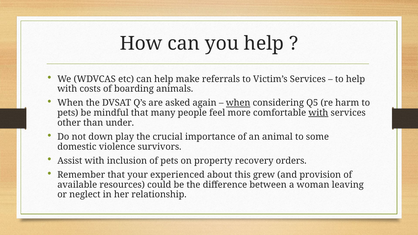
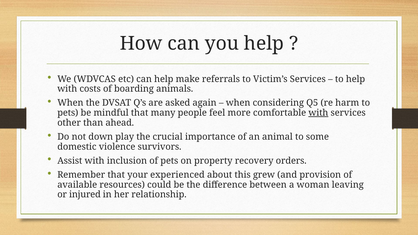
when at (238, 103) underline: present -> none
under: under -> ahead
neglect: neglect -> injured
